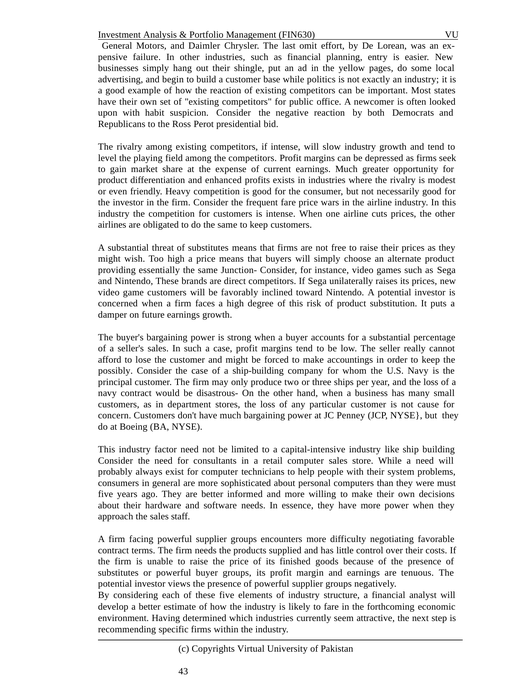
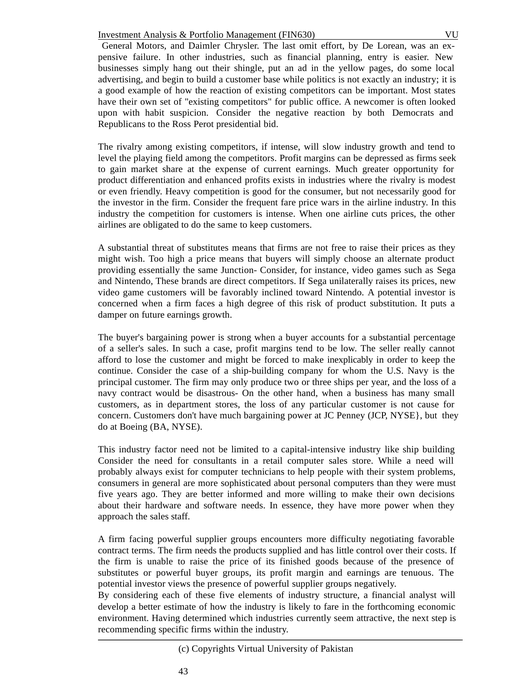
accountings: accountings -> inexplicably
possibly: possibly -> continue
